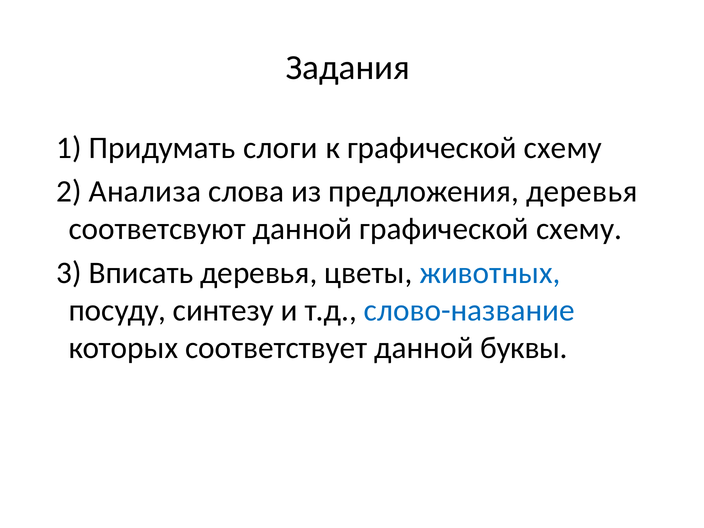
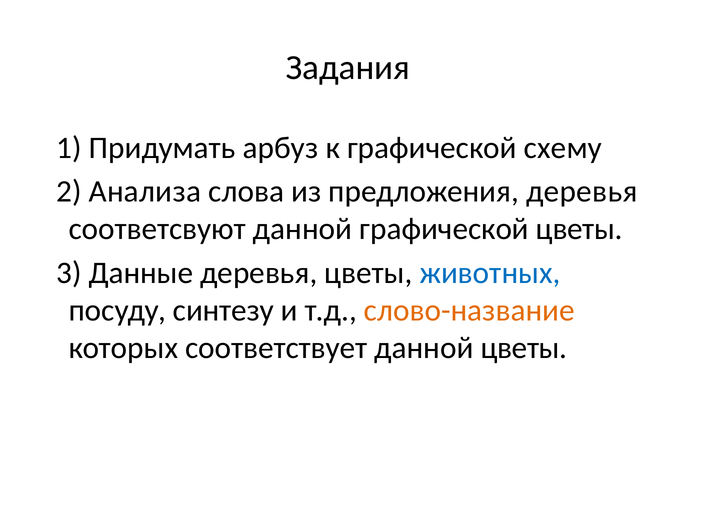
слоги: слоги -> арбуз
данной графической схему: схему -> цветы
Вписать: Вписать -> Данные
слово-название colour: blue -> orange
данной буквы: буквы -> цветы
